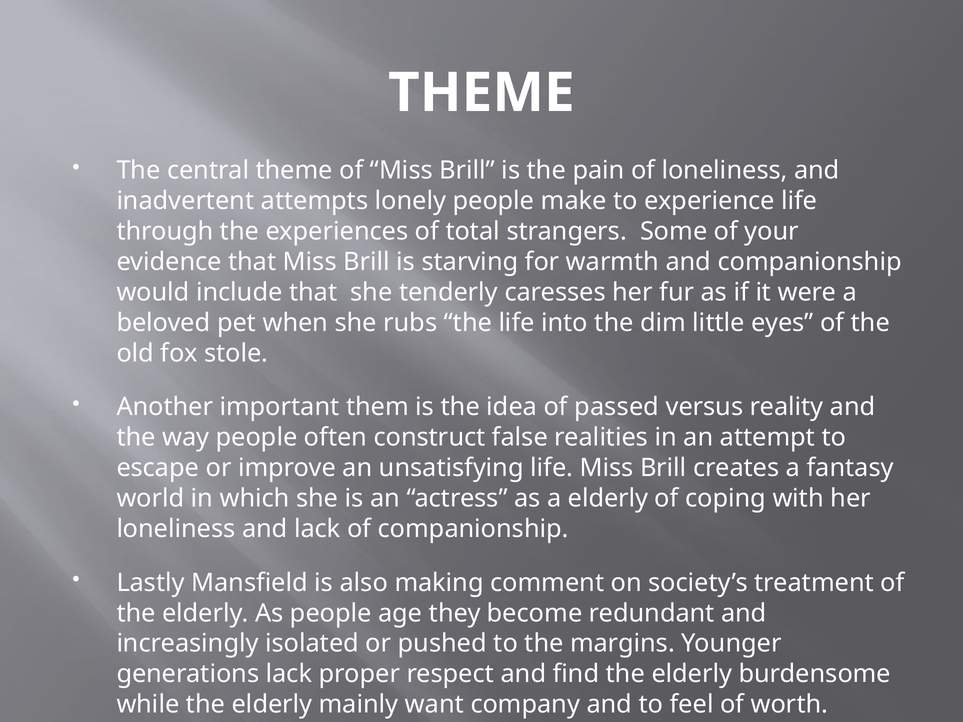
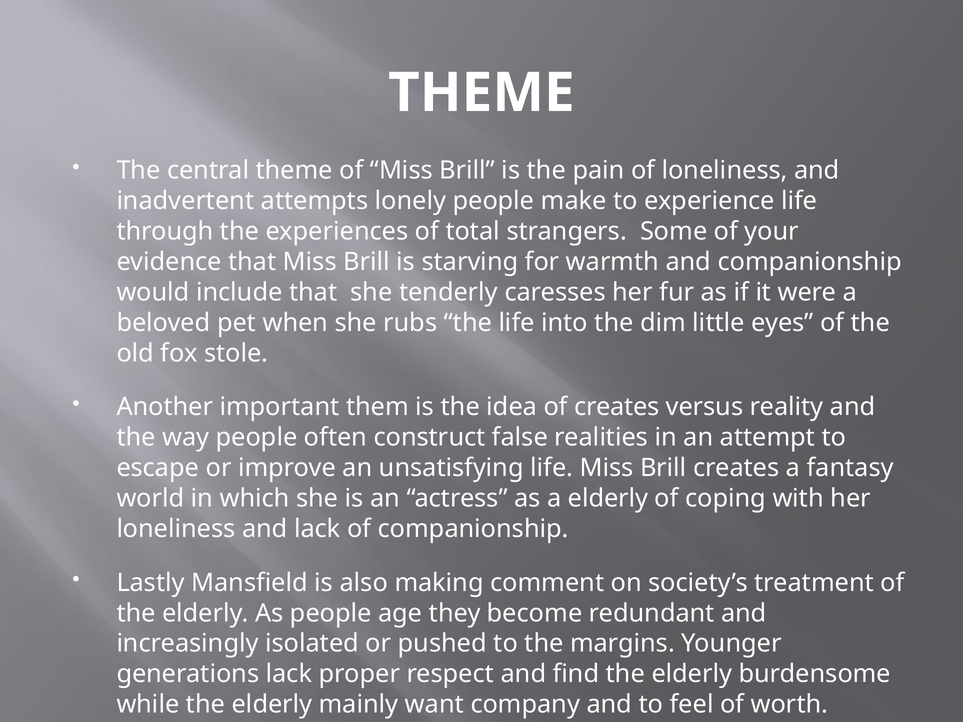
of passed: passed -> creates
